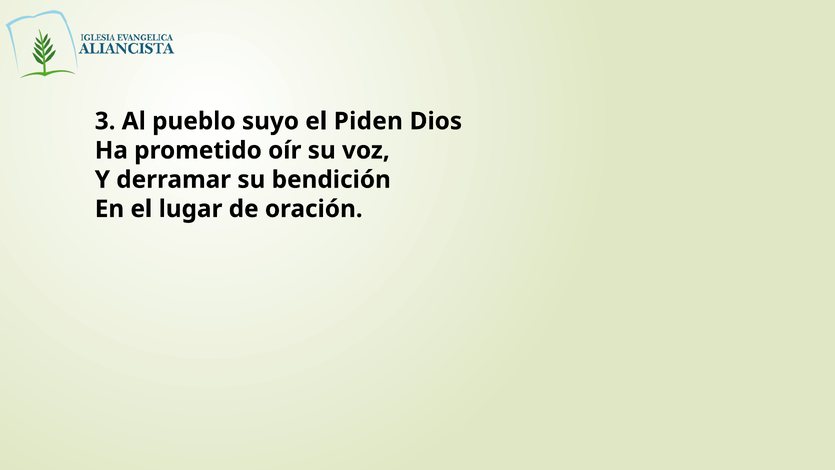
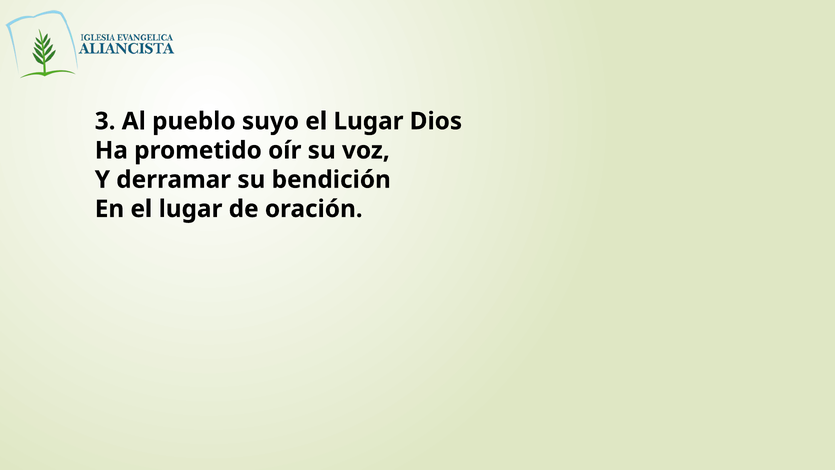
suyo el Piden: Piden -> Lugar
